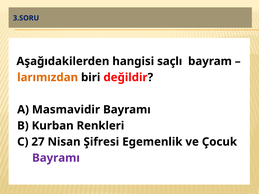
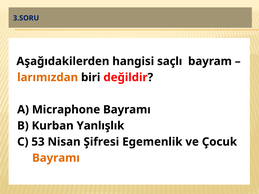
Masmavidir: Masmavidir -> Micraphone
Renkleri: Renkleri -> Yanlışlık
27: 27 -> 53
Bayramı at (56, 158) colour: purple -> orange
